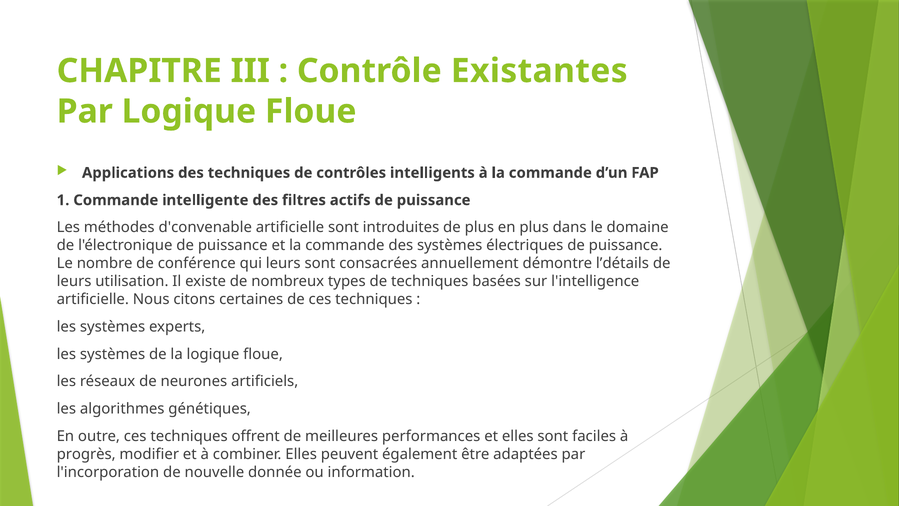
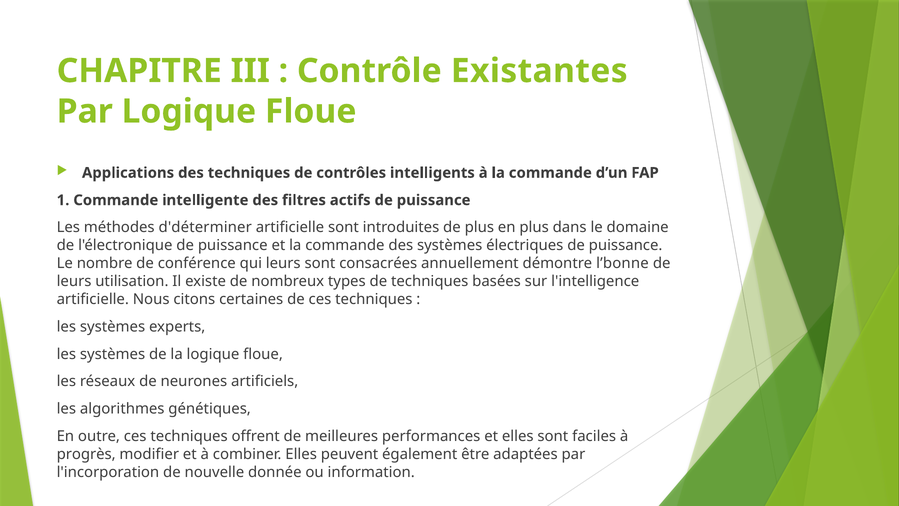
d'convenable: d'convenable -> d'déterminer
l’détails: l’détails -> l’bonne
